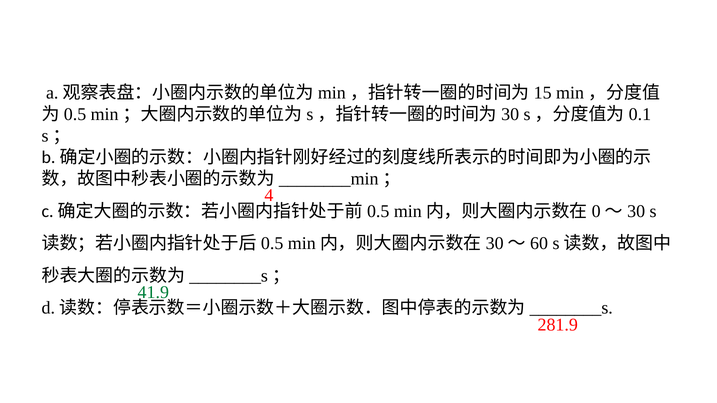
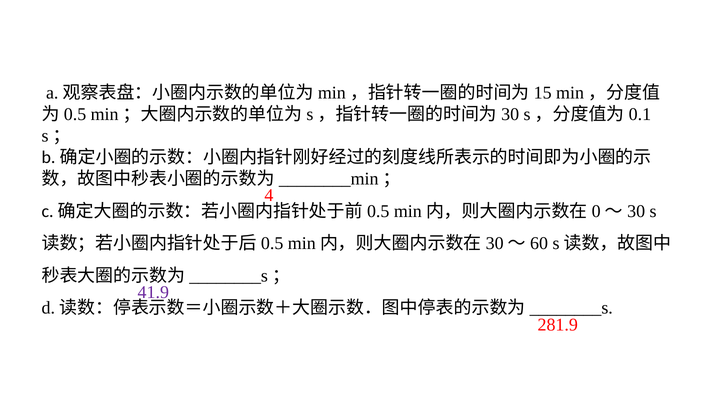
41.9 colour: green -> purple
